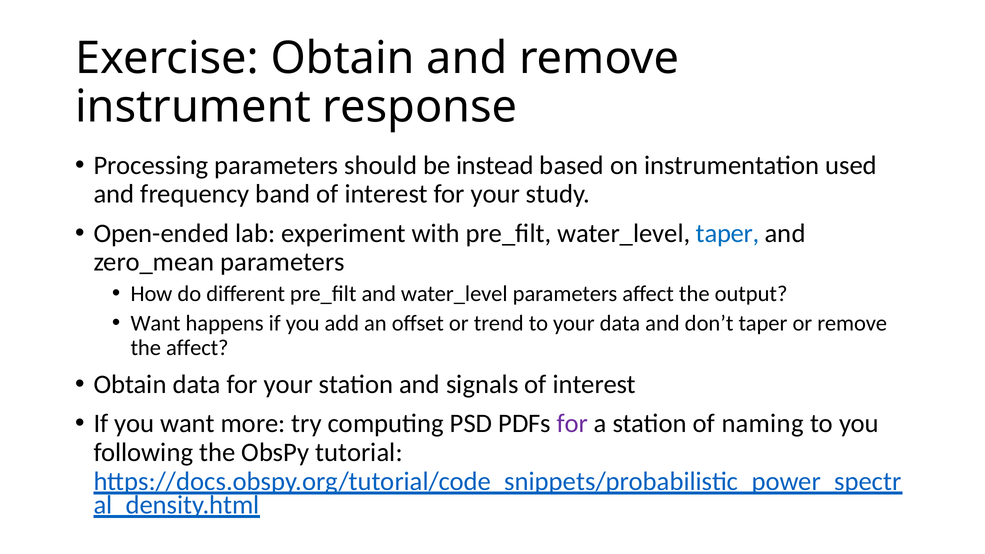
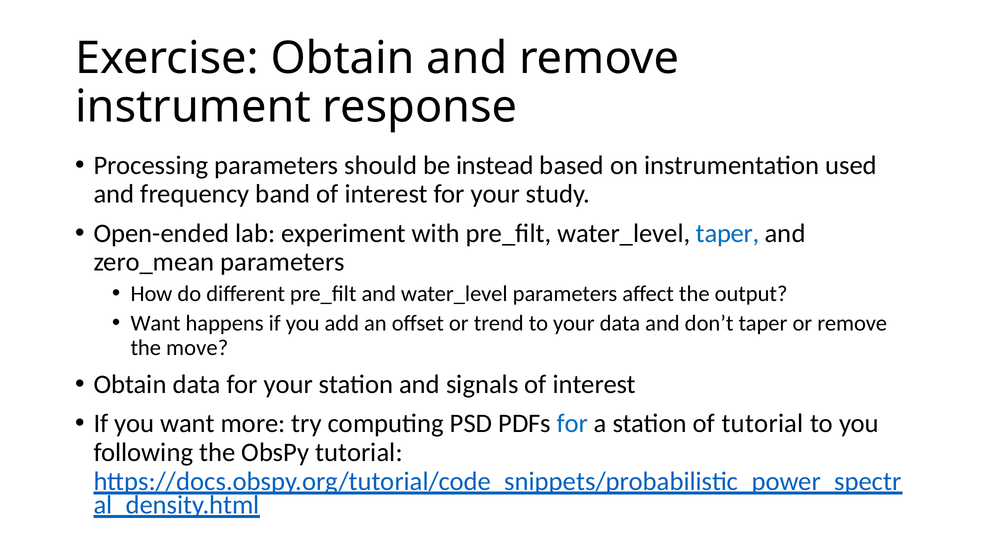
the affect: affect -> move
for at (572, 424) colour: purple -> blue
of naming: naming -> tutorial
